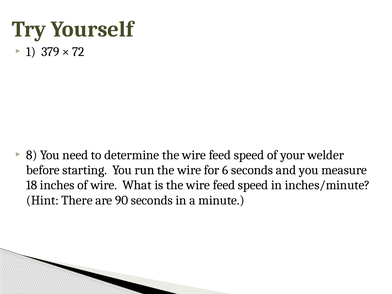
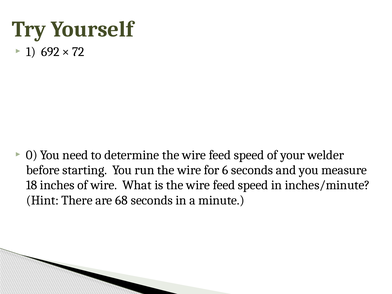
379: 379 -> 692
8: 8 -> 0
90: 90 -> 68
